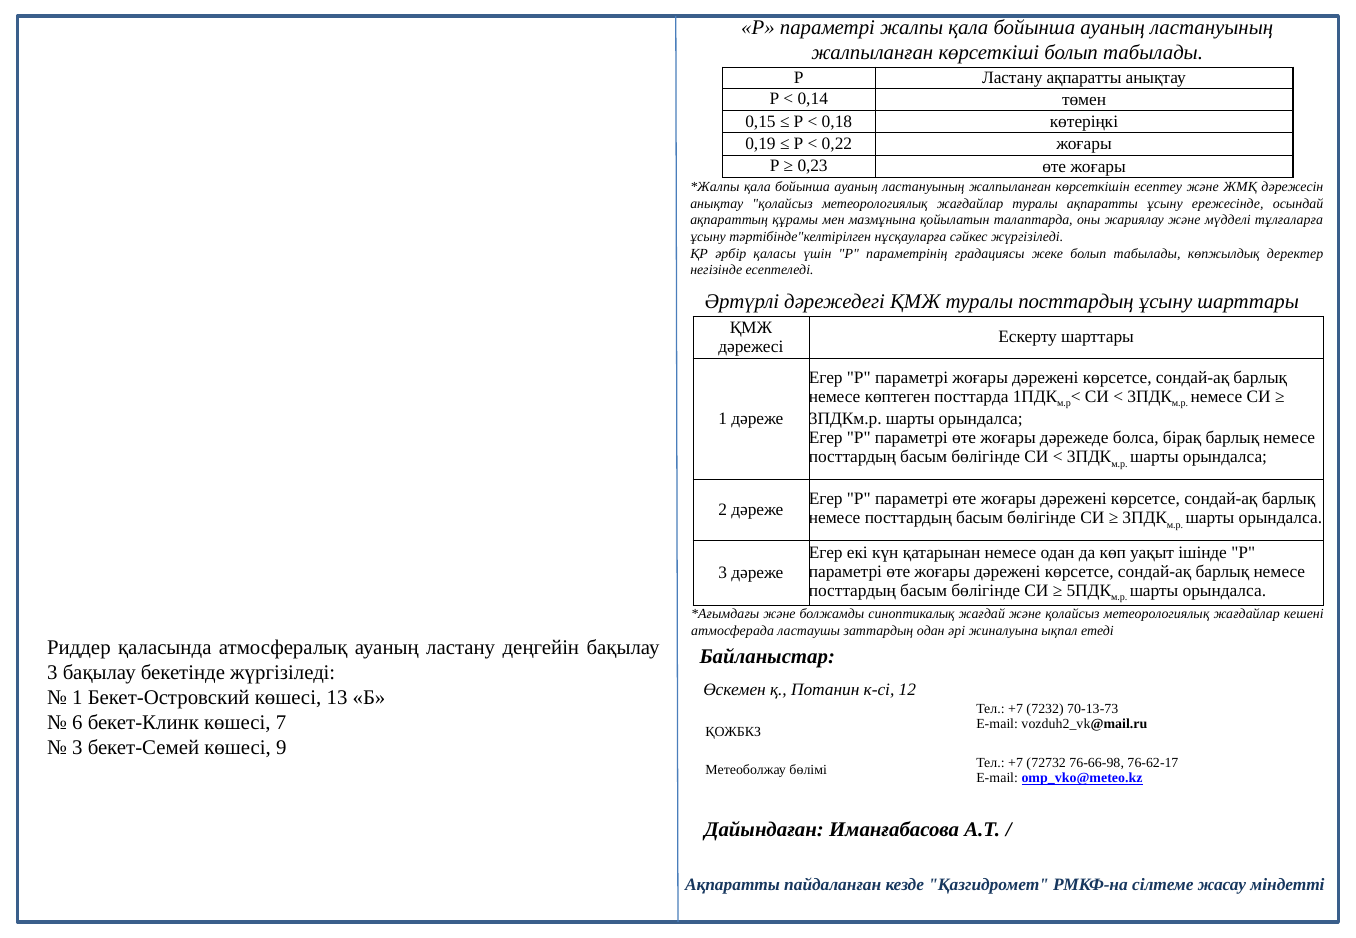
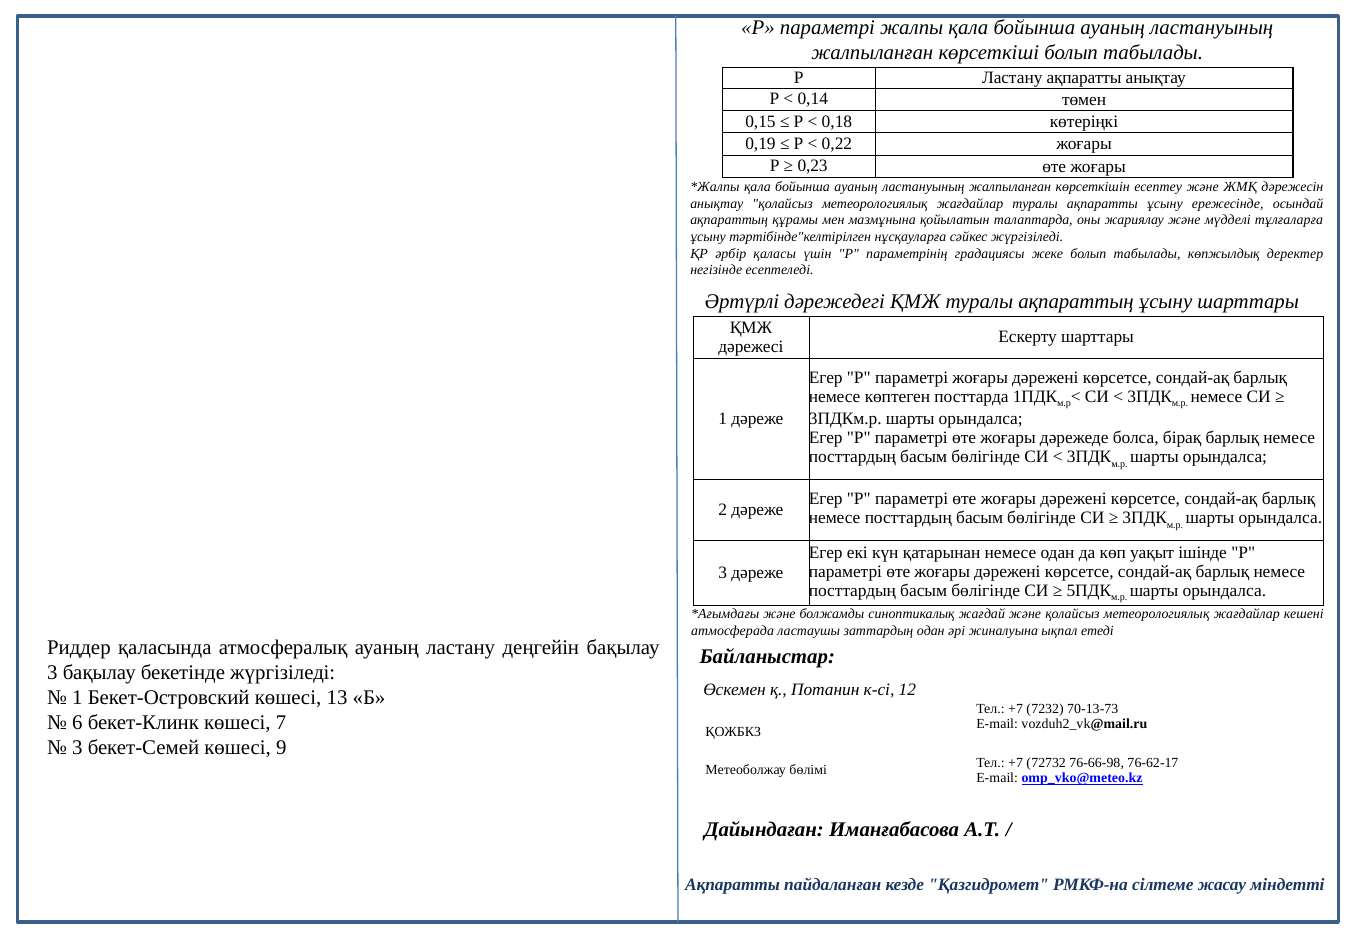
туралы посттардың: посттардың -> ақпараттың
